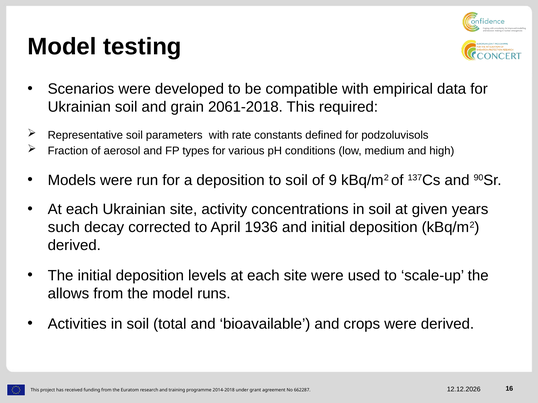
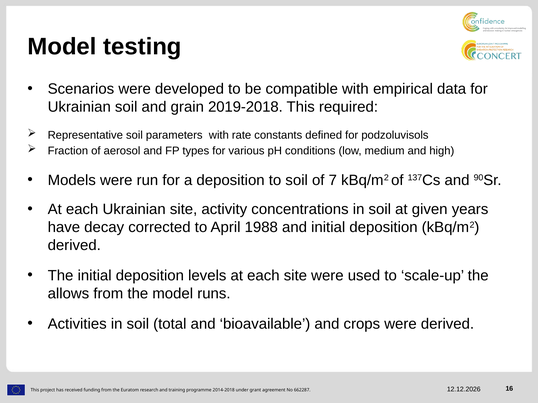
2061-2018: 2061-2018 -> 2019-2018
9: 9 -> 7
such: such -> have
1936: 1936 -> 1988
